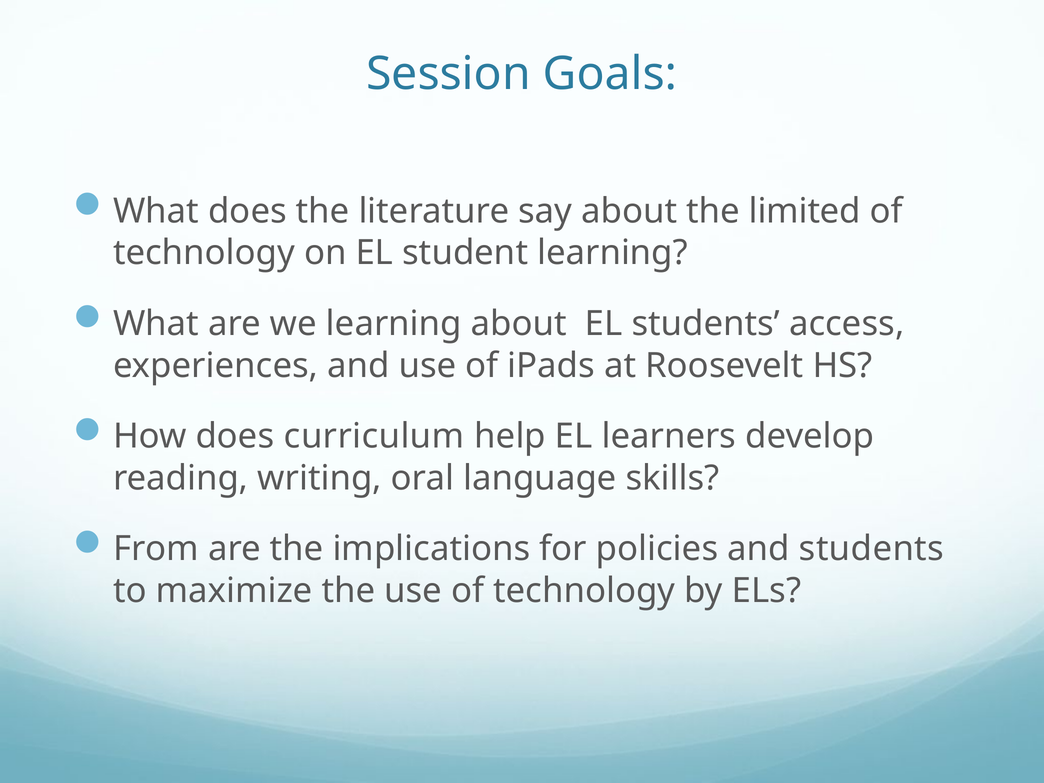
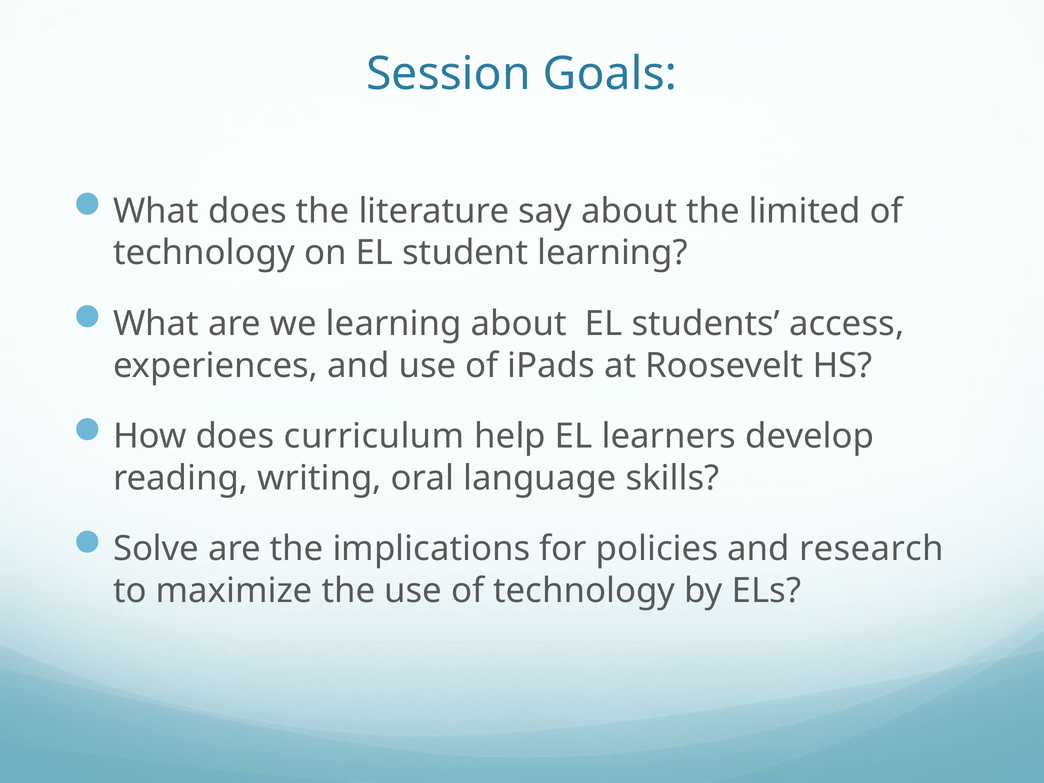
From: From -> Solve
and students: students -> research
